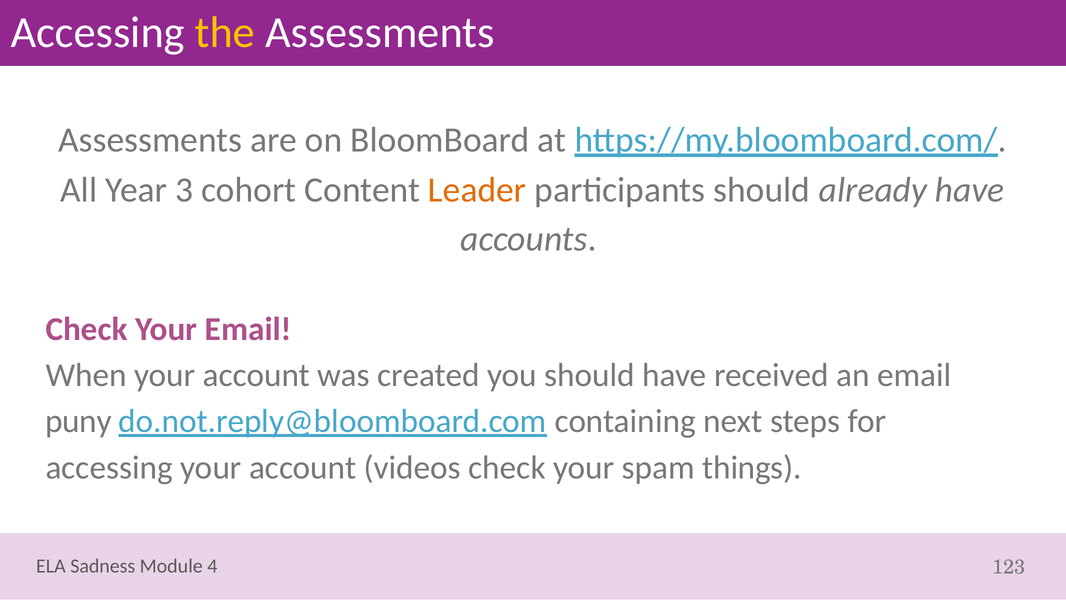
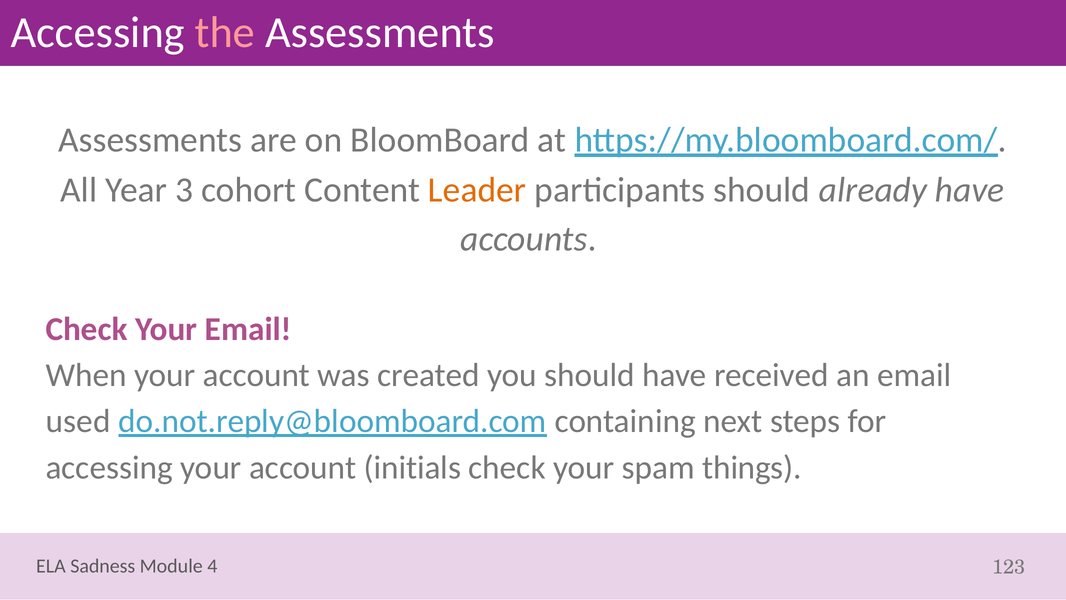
the colour: yellow -> pink
puny: puny -> used
videos: videos -> initials
